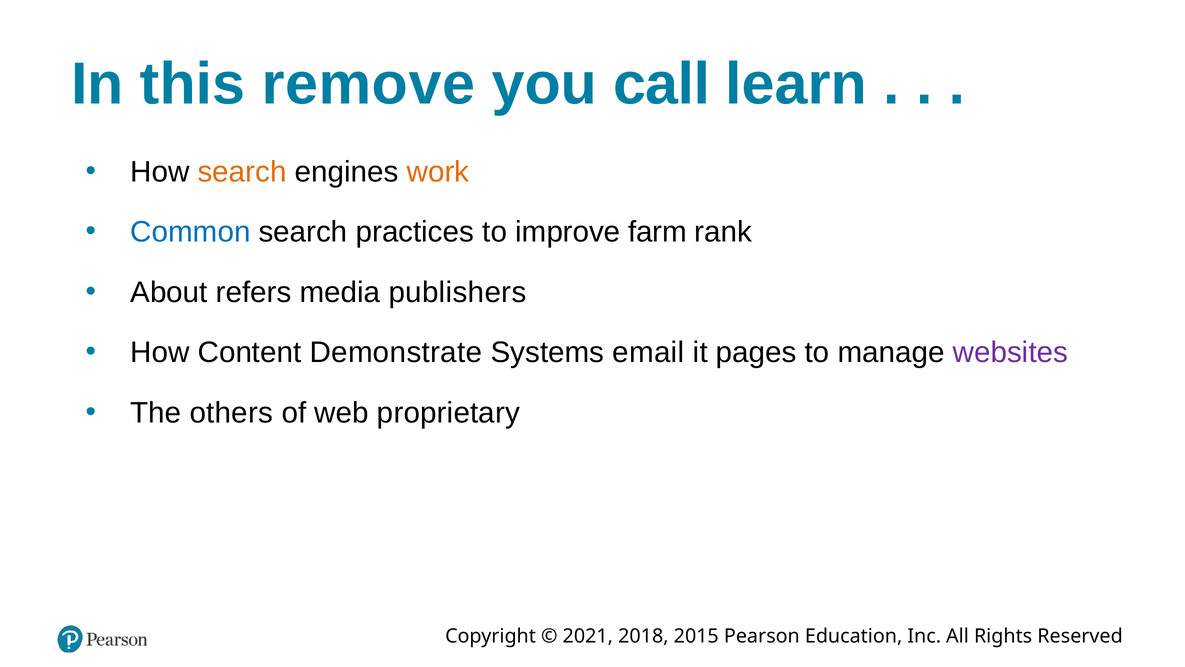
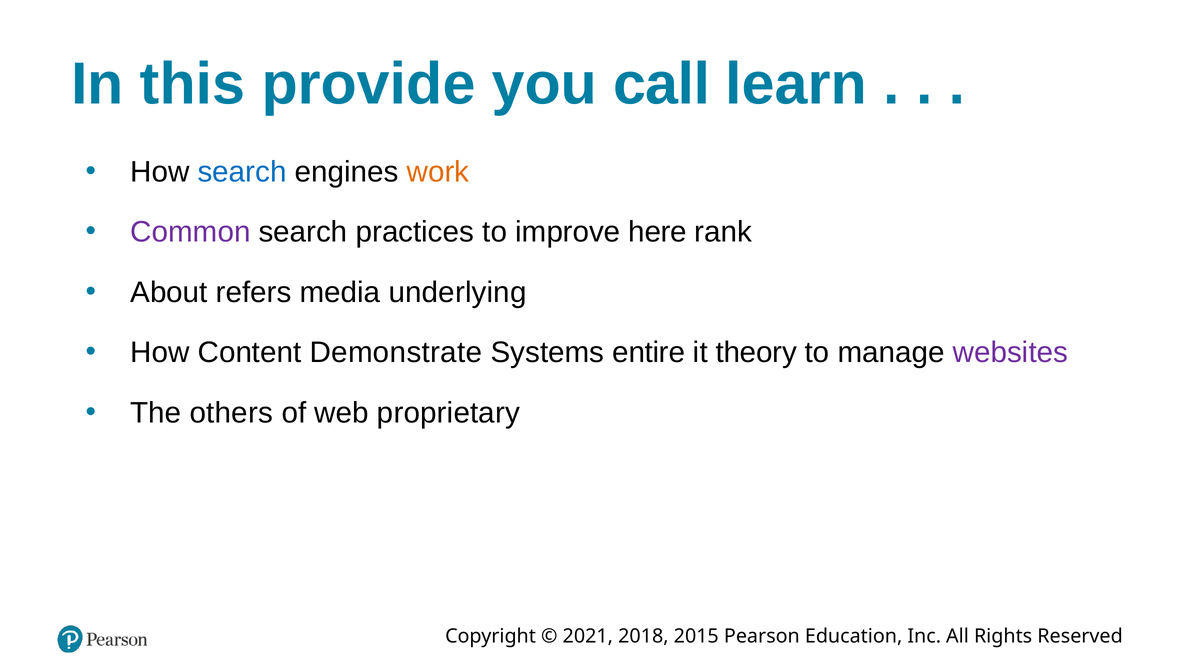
remove: remove -> provide
search at (242, 172) colour: orange -> blue
Common colour: blue -> purple
farm: farm -> here
publishers: publishers -> underlying
email: email -> entire
pages: pages -> theory
